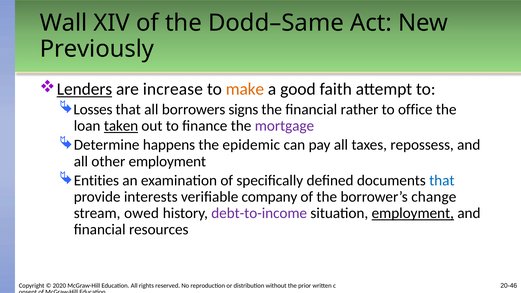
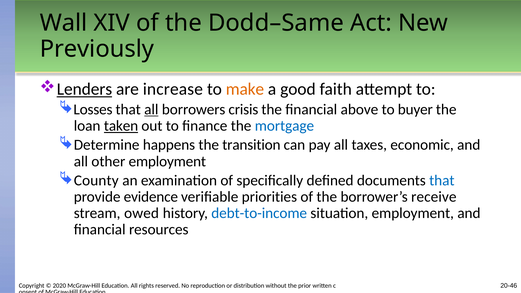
all at (151, 110) underline: none -> present
signs: signs -> crisis
rather: rather -> above
office: office -> buyer
mortgage colour: purple -> blue
epidemic: epidemic -> transition
repossess: repossess -> economic
Entities: Entities -> County
interests: interests -> evidence
company: company -> priorities
change: change -> receive
debt-to-income colour: purple -> blue
employment at (413, 213) underline: present -> none
